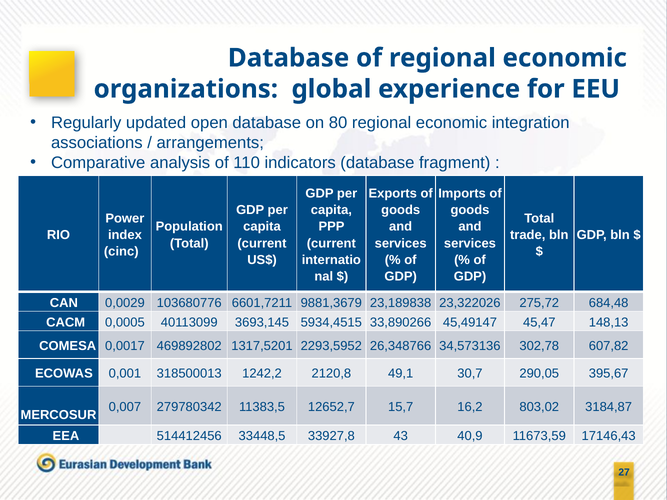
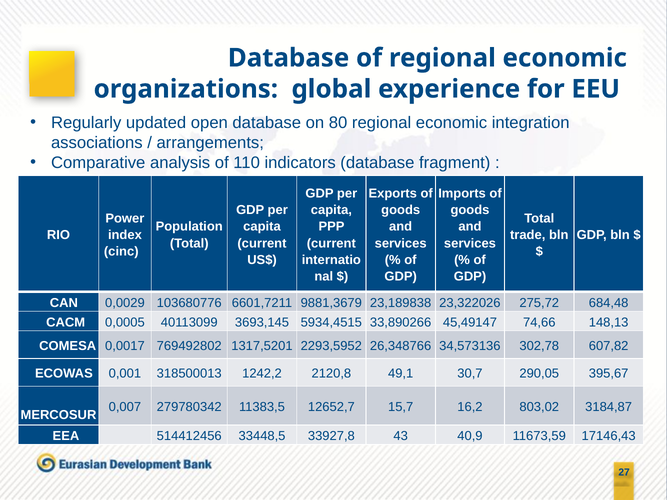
45,47: 45,47 -> 74,66
469892802: 469892802 -> 769492802
